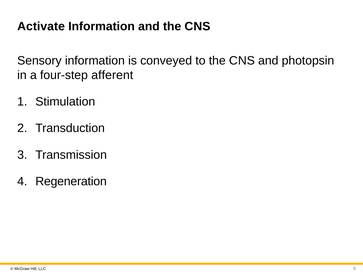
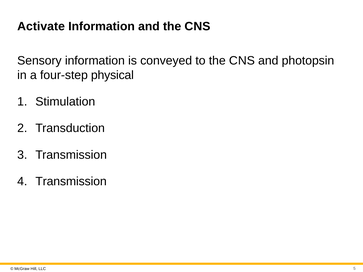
afferent: afferent -> physical
Regeneration at (71, 182): Regeneration -> Transmission
